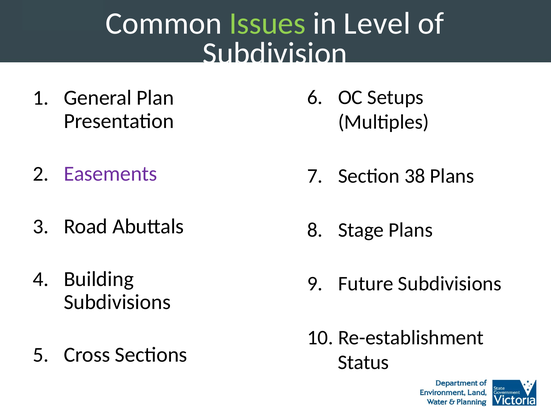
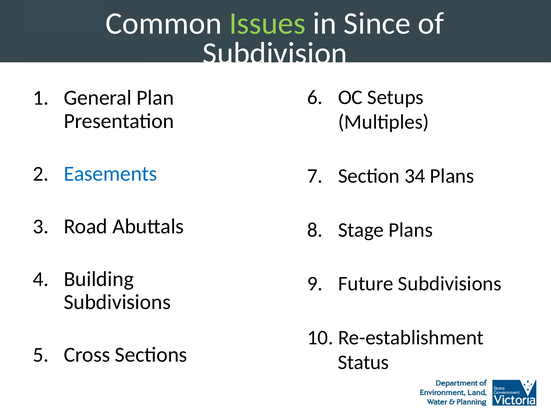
Level: Level -> Since
Easements colour: purple -> blue
38: 38 -> 34
